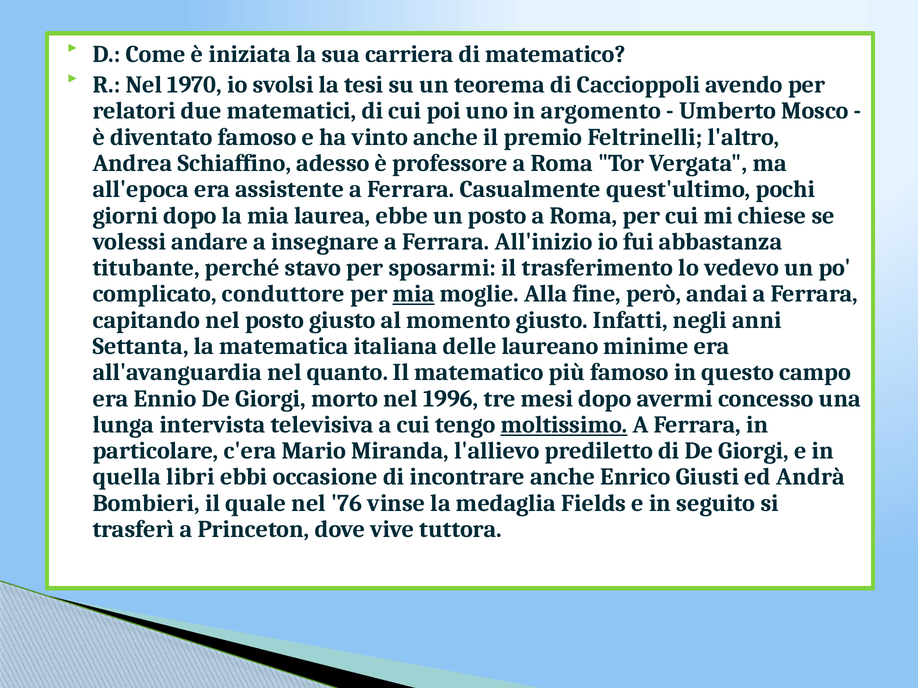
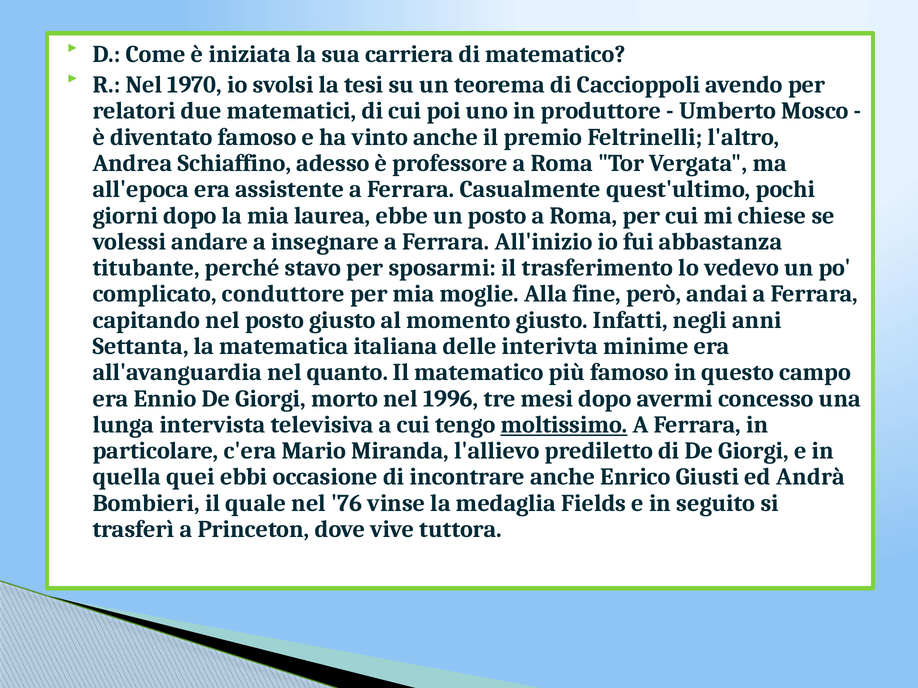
argomento: argomento -> produttore
mia at (414, 294) underline: present -> none
laureano: laureano -> interivta
libri: libri -> quei
